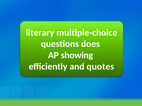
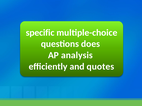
literary: literary -> specific
showing: showing -> analysis
